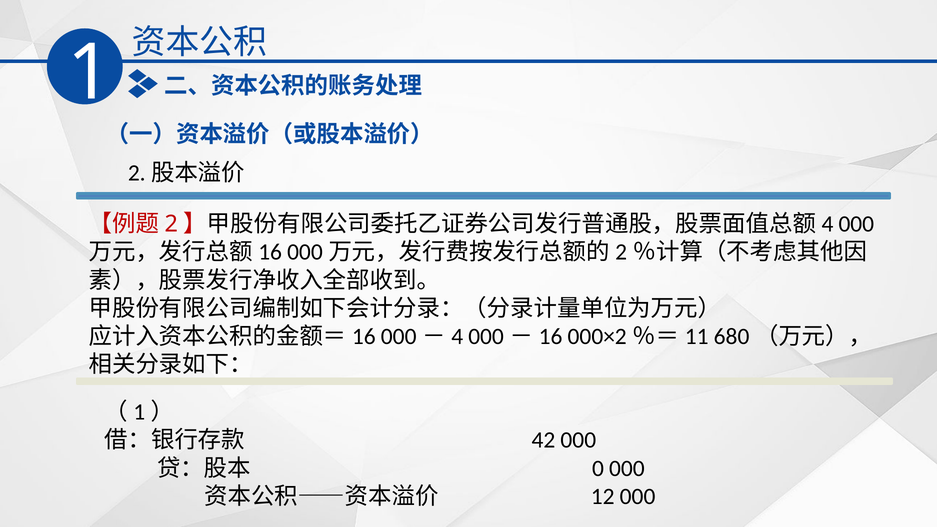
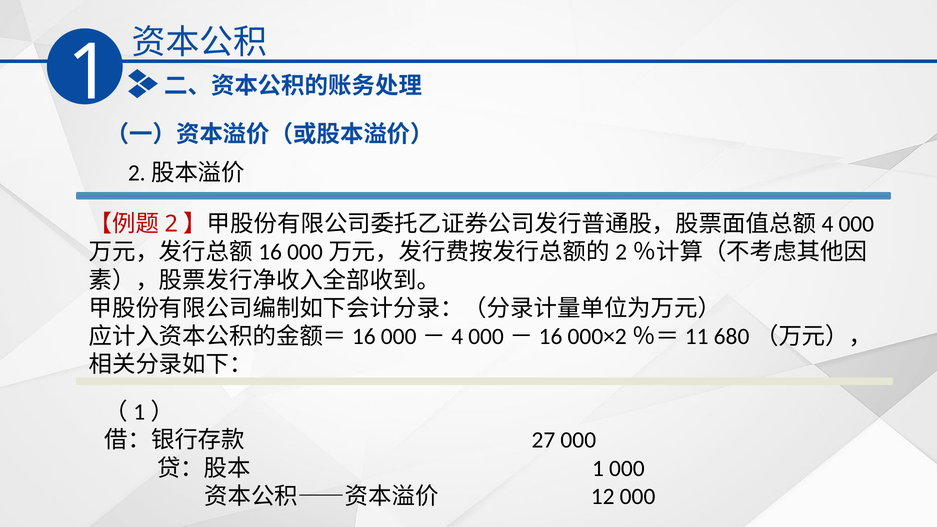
42: 42 -> 27
0 at (598, 468): 0 -> 1
